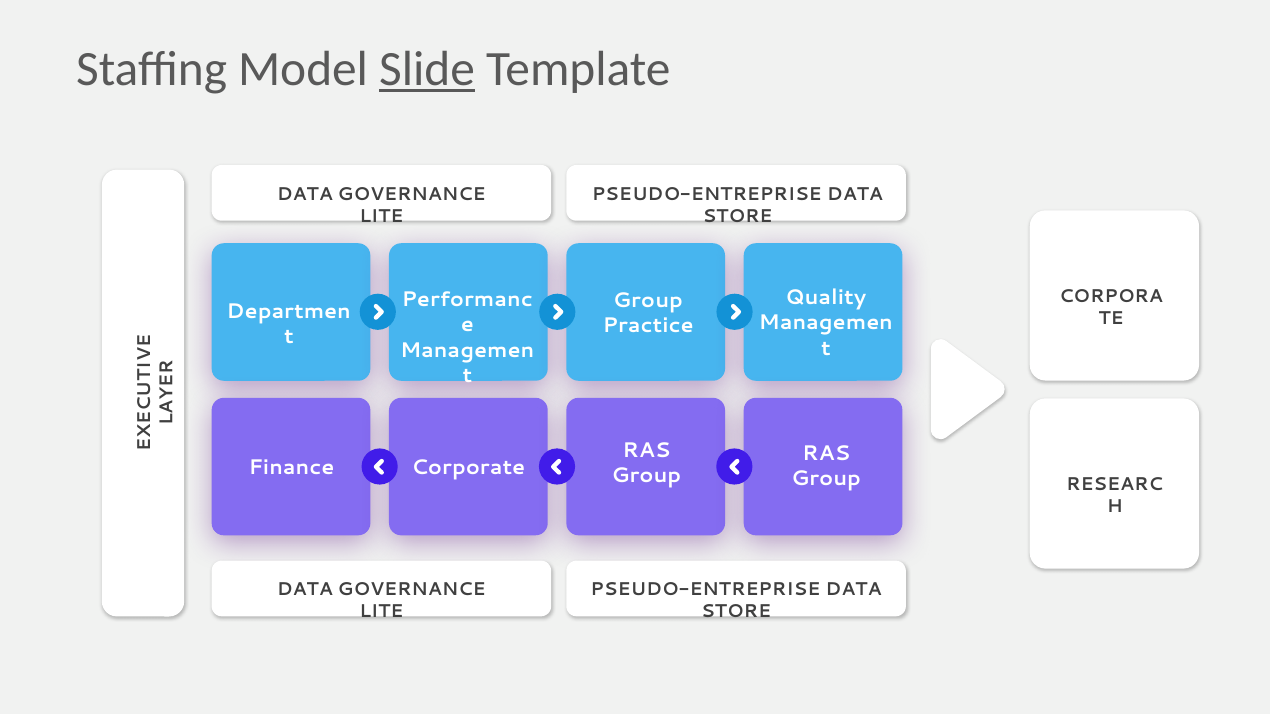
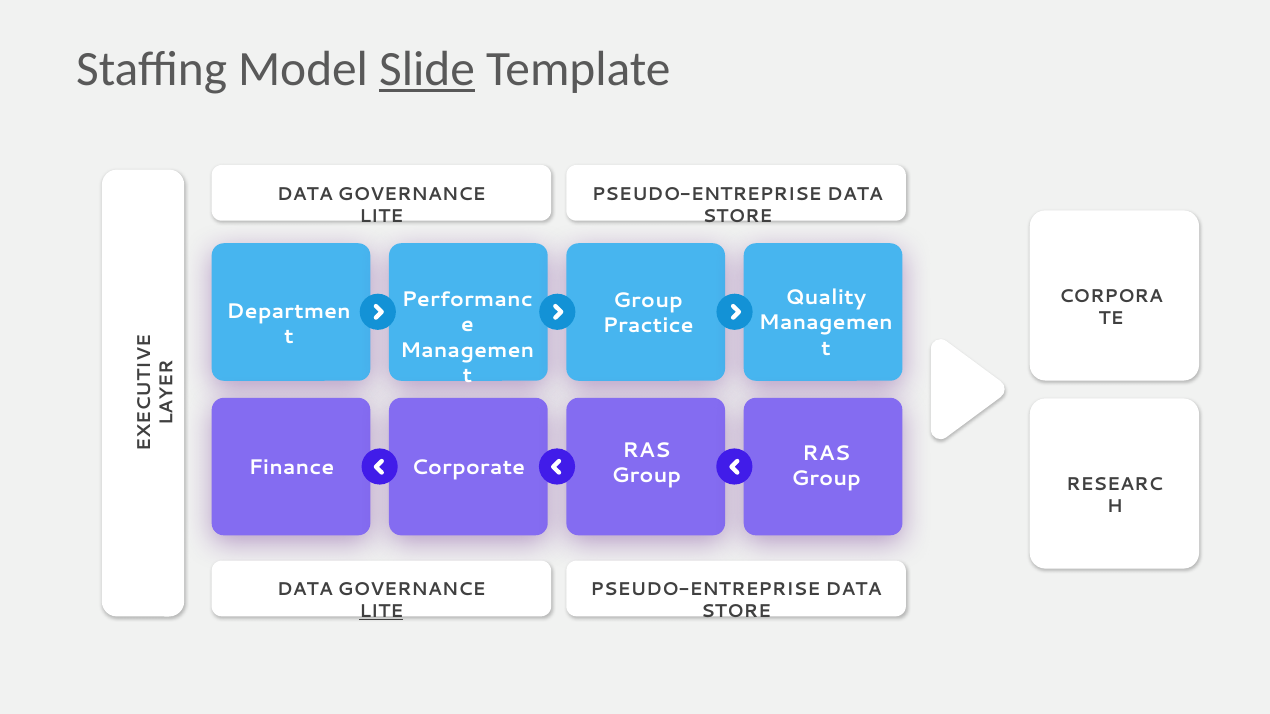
LITE at (381, 612) underline: none -> present
